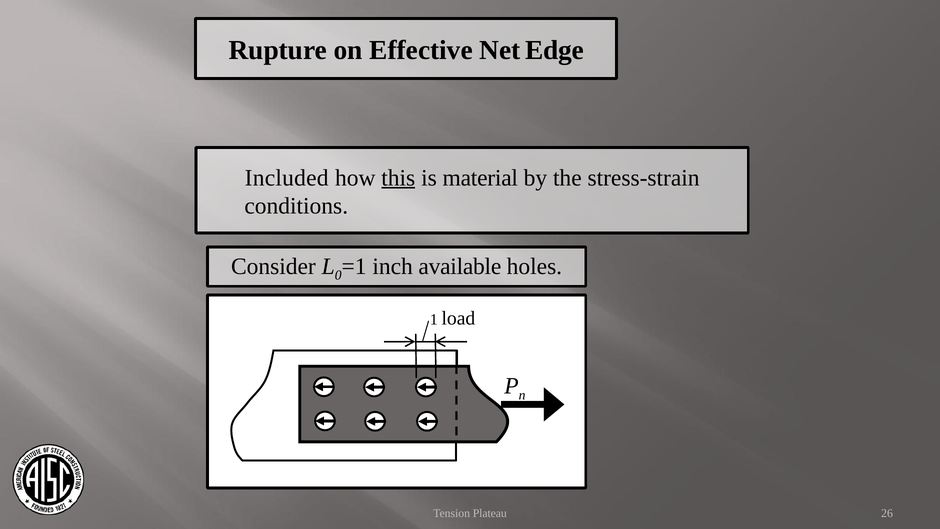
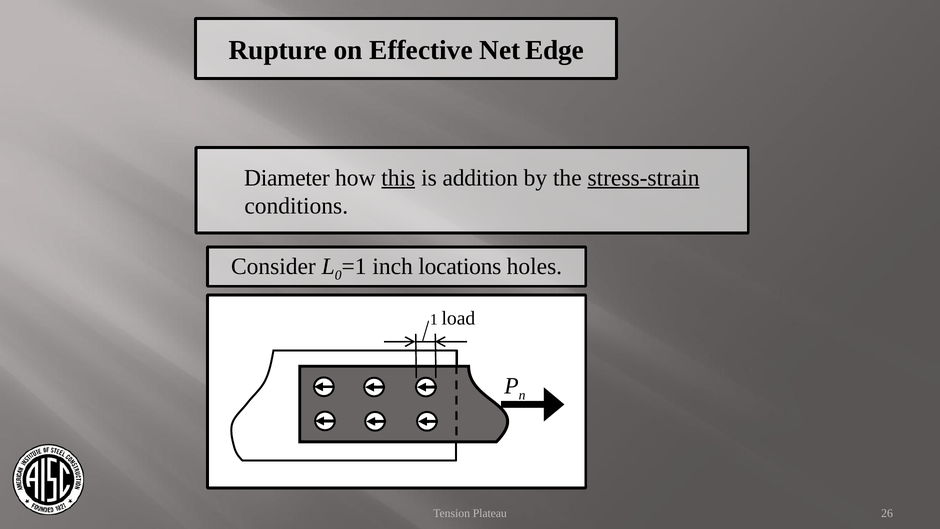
Included: Included -> Diameter
material: material -> addition
stress-strain underline: none -> present
available: available -> locations
